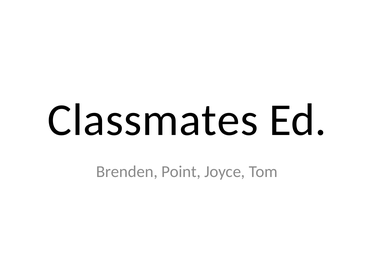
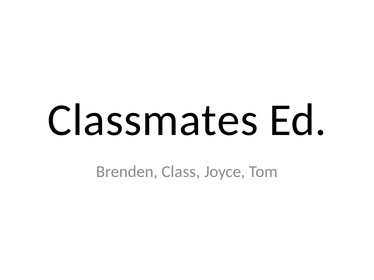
Point: Point -> Class
